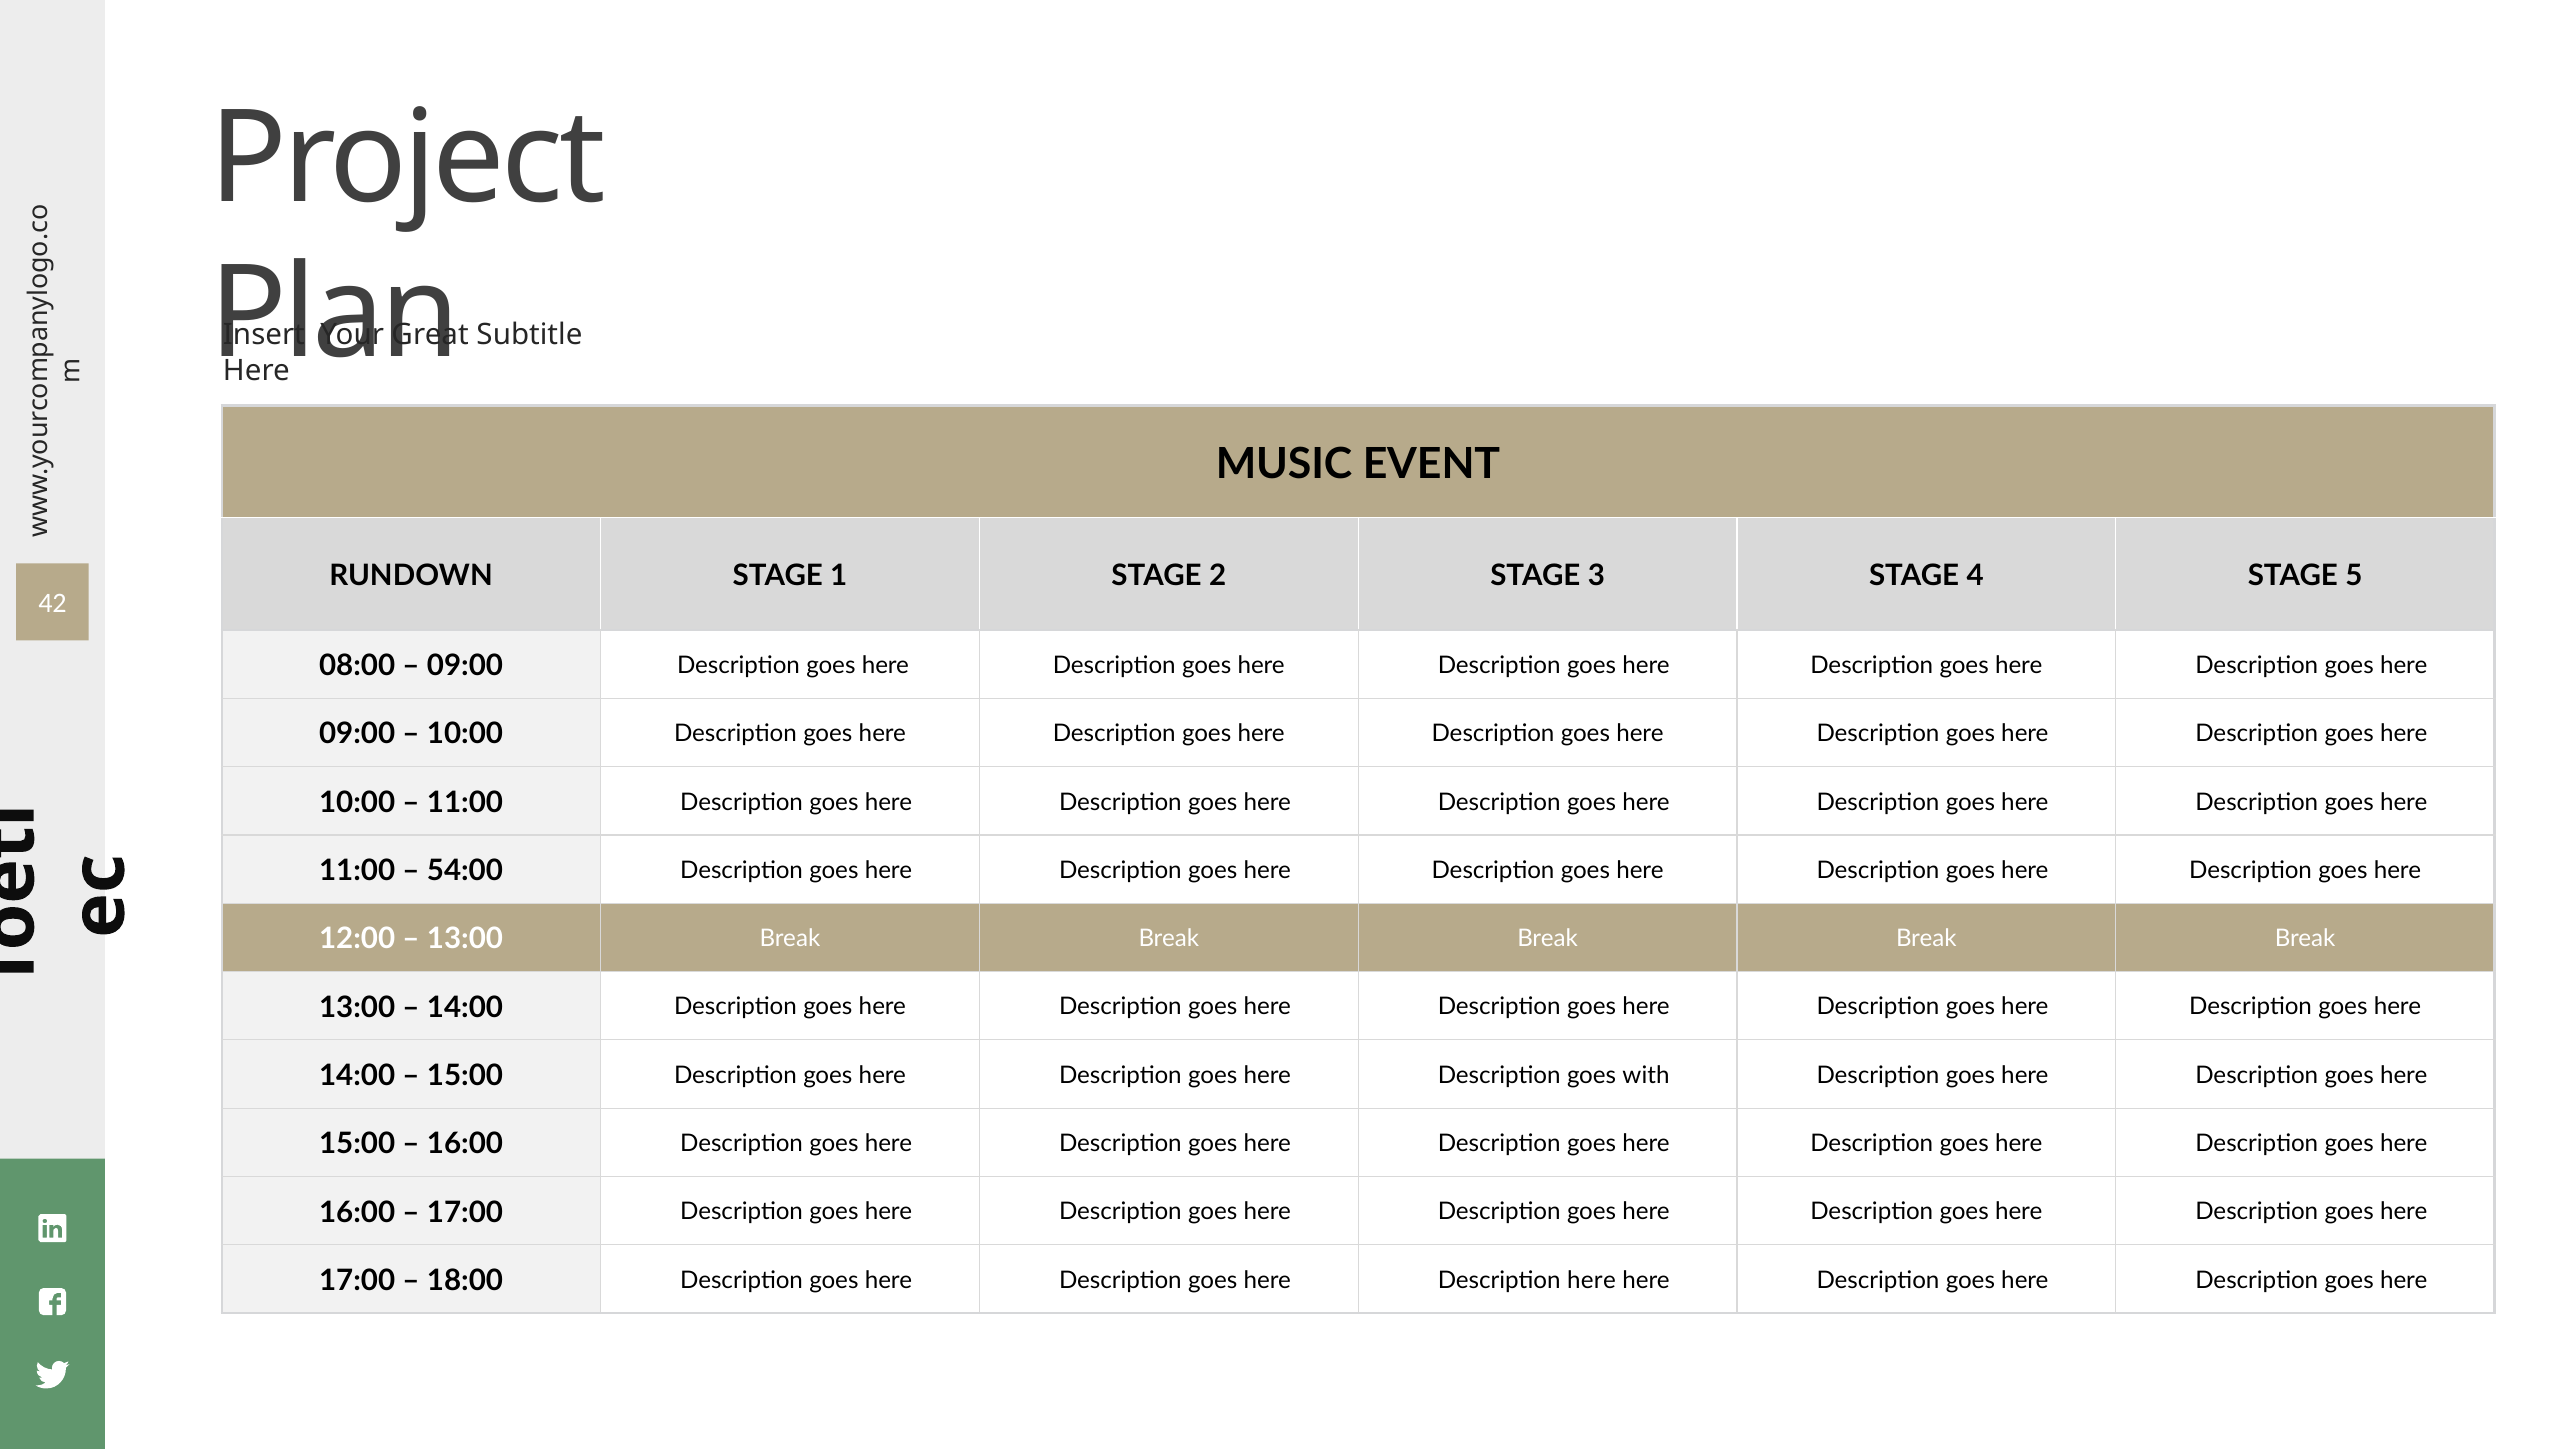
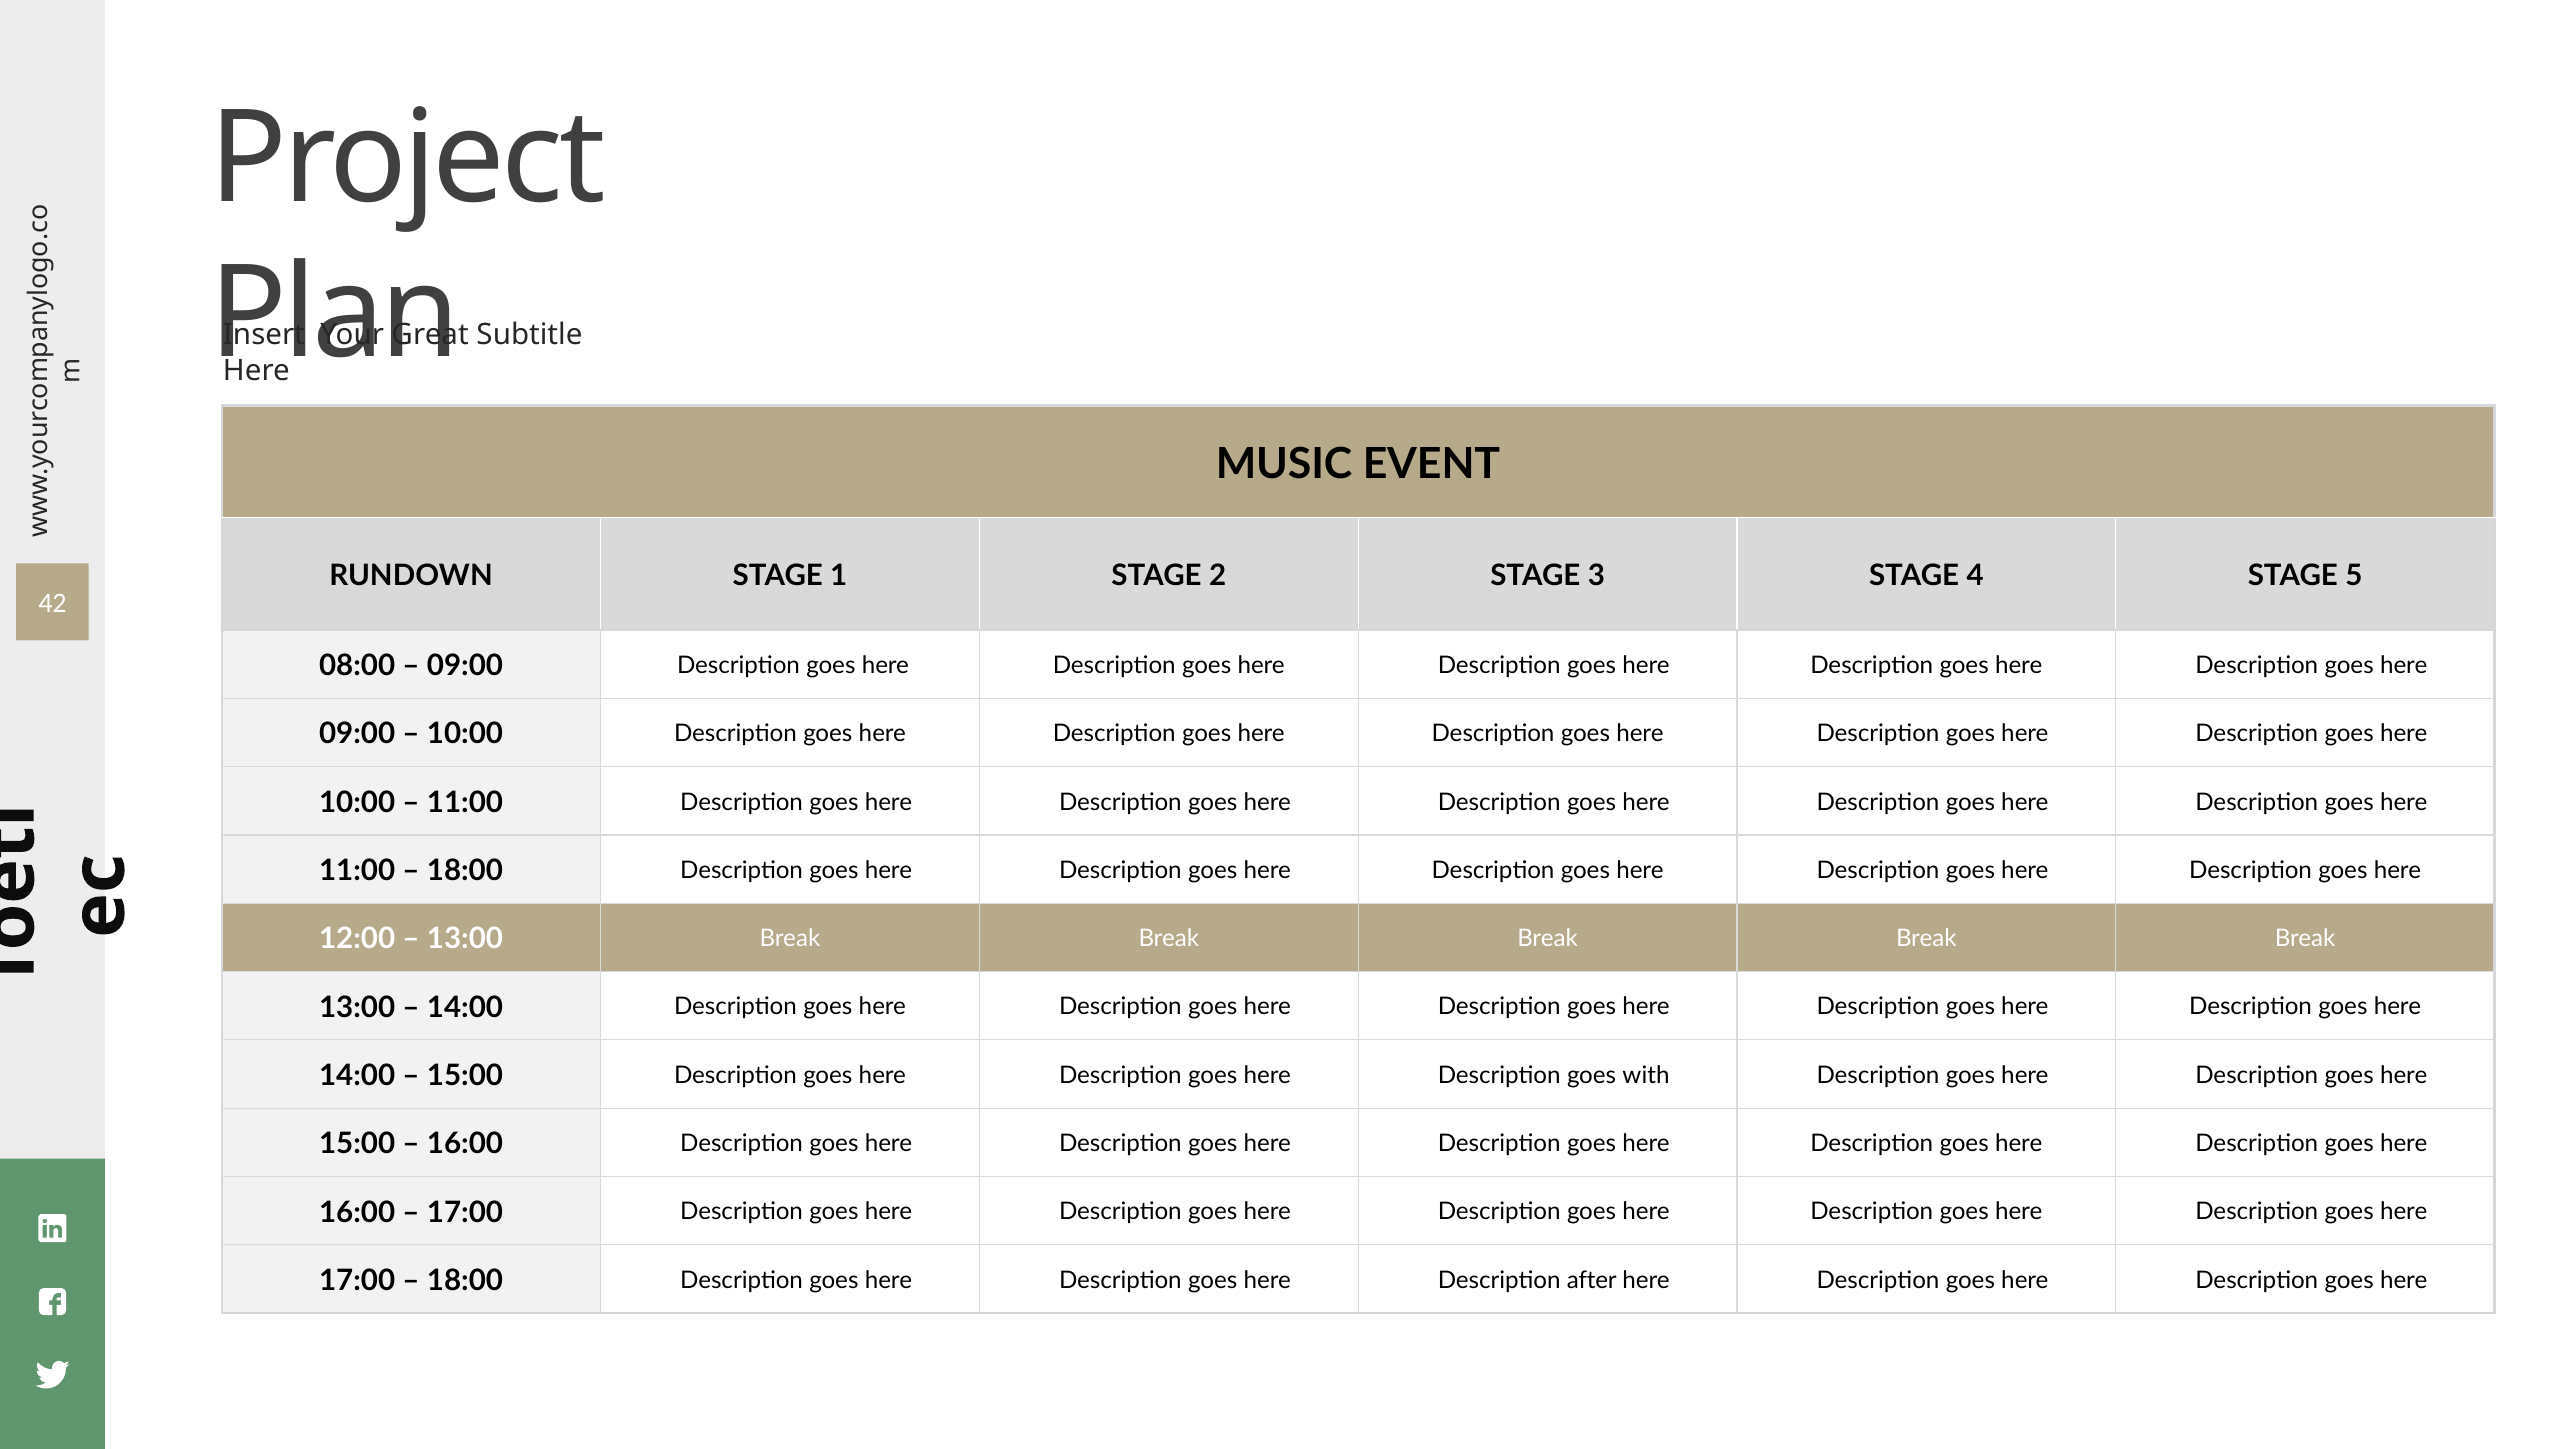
54:00 at (465, 871): 54:00 -> 18:00
Description here: here -> after
